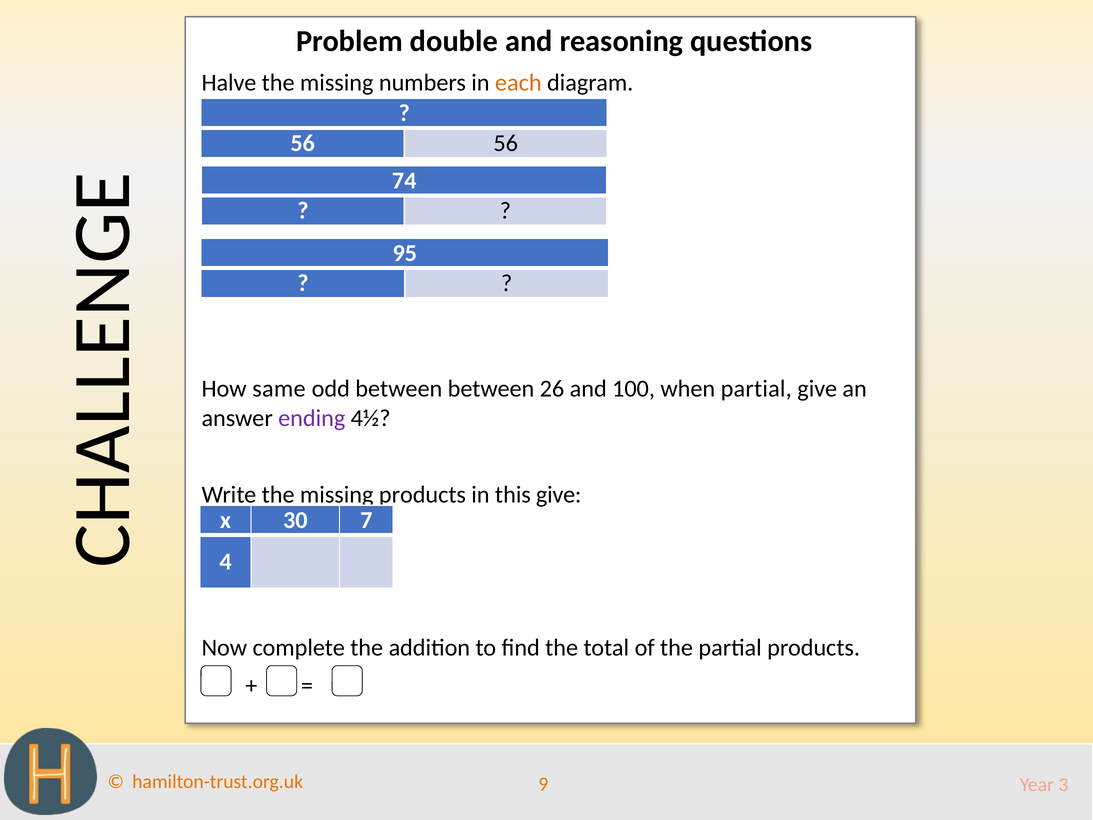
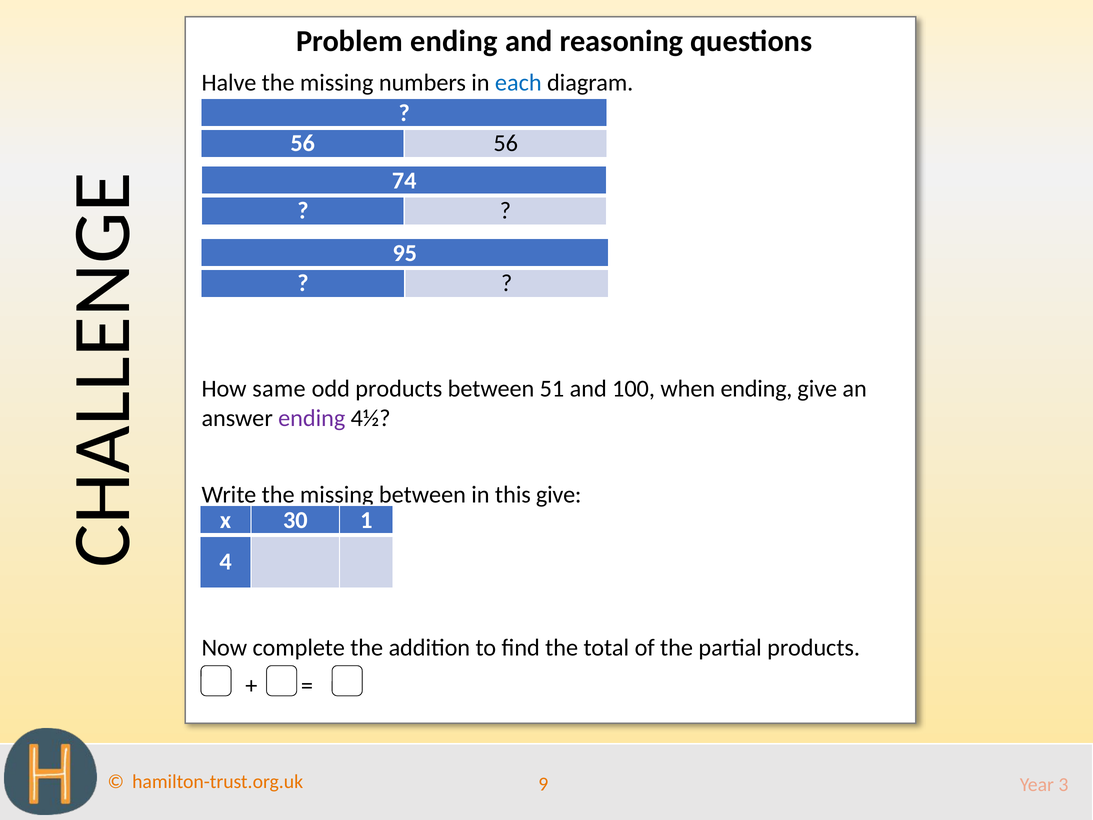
Problem double: double -> ending
each colour: orange -> blue
odd between: between -> products
26: 26 -> 51
when partial: partial -> ending
products at (422, 494): products -> between
7: 7 -> 1
